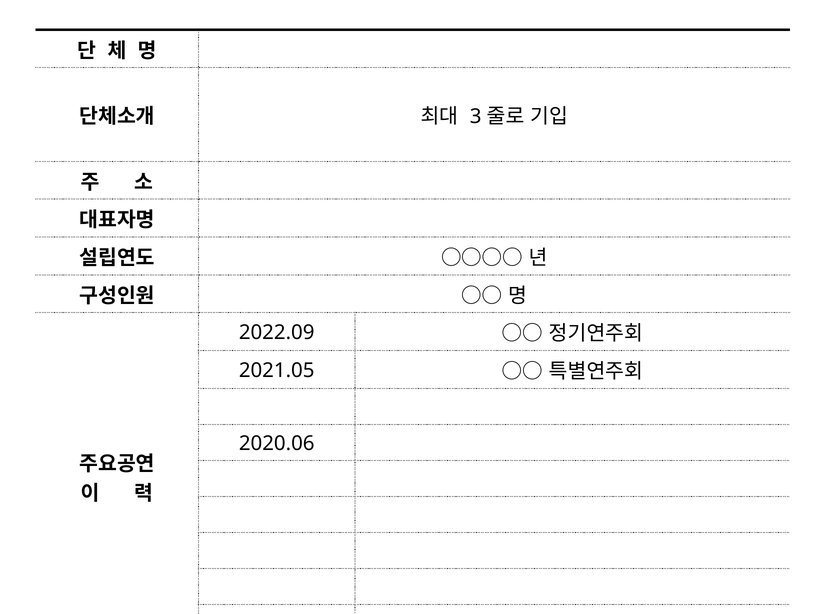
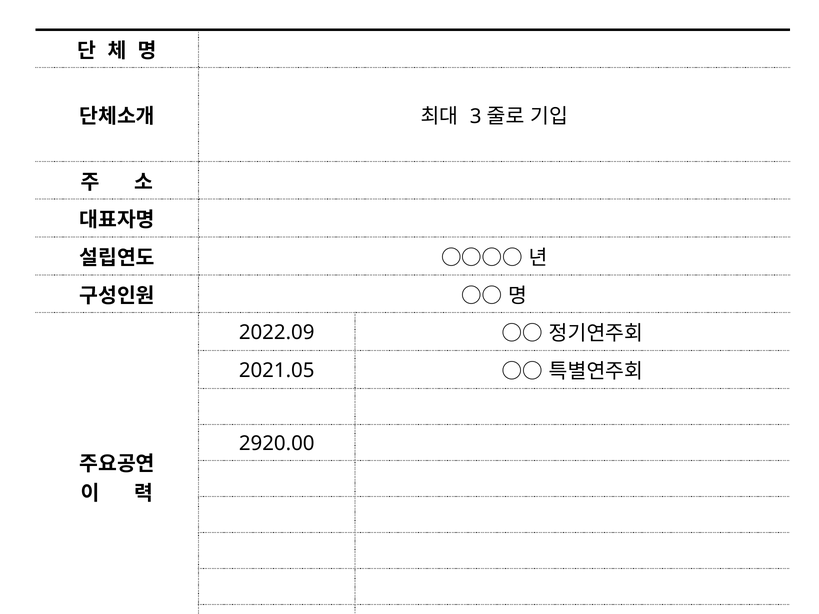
2020.06: 2020.06 -> 2920.00
